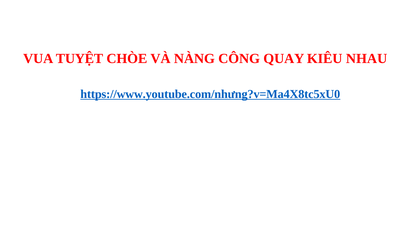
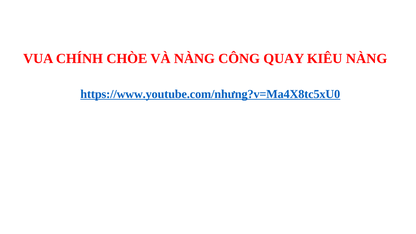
TUYỆT: TUYỆT -> CHÍNH
KIÊU NHAU: NHAU -> NÀNG
